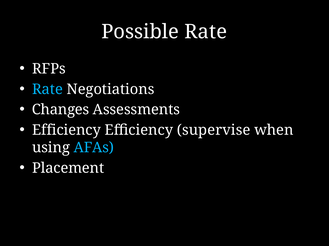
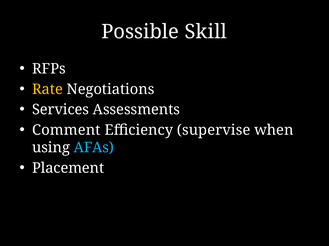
Possible Rate: Rate -> Skill
Rate at (47, 89) colour: light blue -> yellow
Changes: Changes -> Services
Efficiency at (66, 130): Efficiency -> Comment
